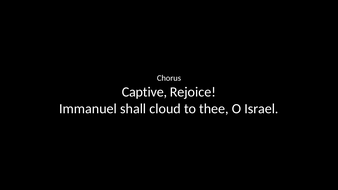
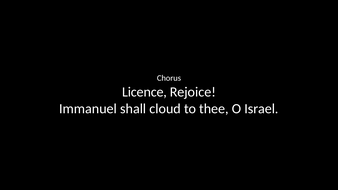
Captive: Captive -> Licence
